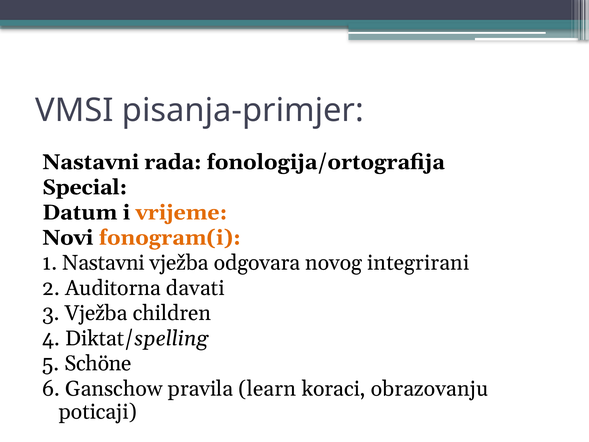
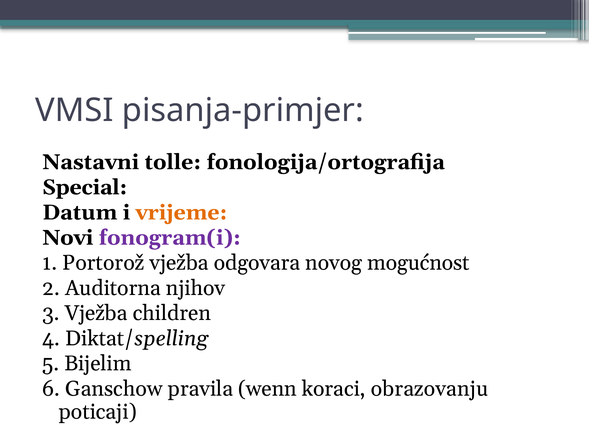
rada: rada -> tolle
fonogram(i colour: orange -> purple
1 Nastavni: Nastavni -> Portorož
integrirani: integrirani -> mogućnost
davati: davati -> njihov
Schöne: Schöne -> Bijelim
learn: learn -> wenn
